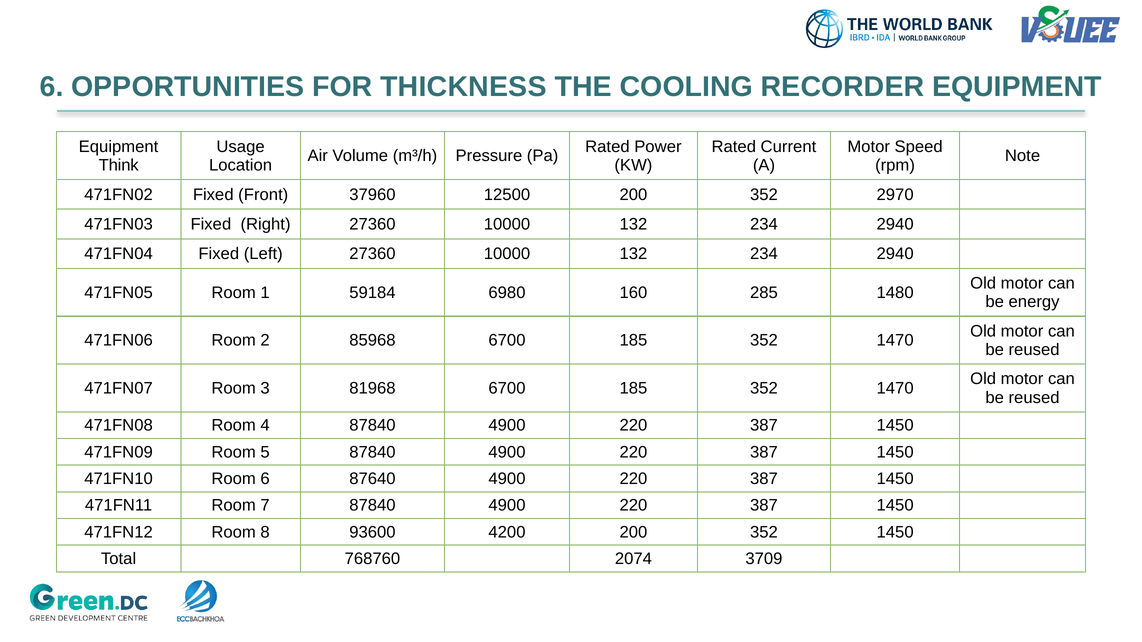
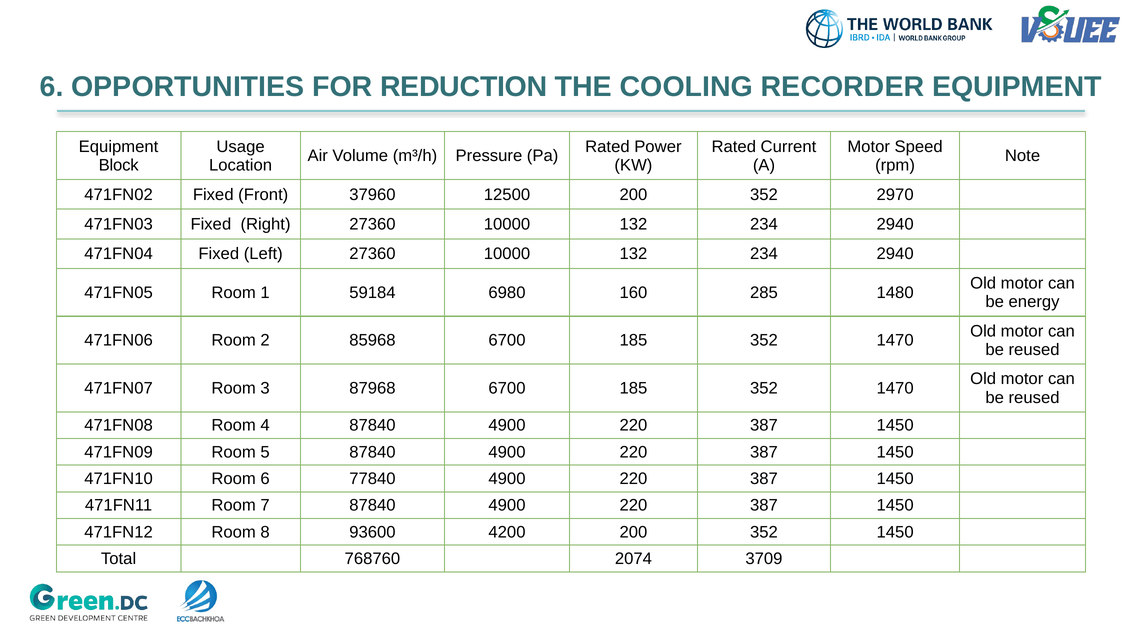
THICKNESS: THICKNESS -> REDUCTION
Think: Think -> Block
81968: 81968 -> 87968
87640: 87640 -> 77840
